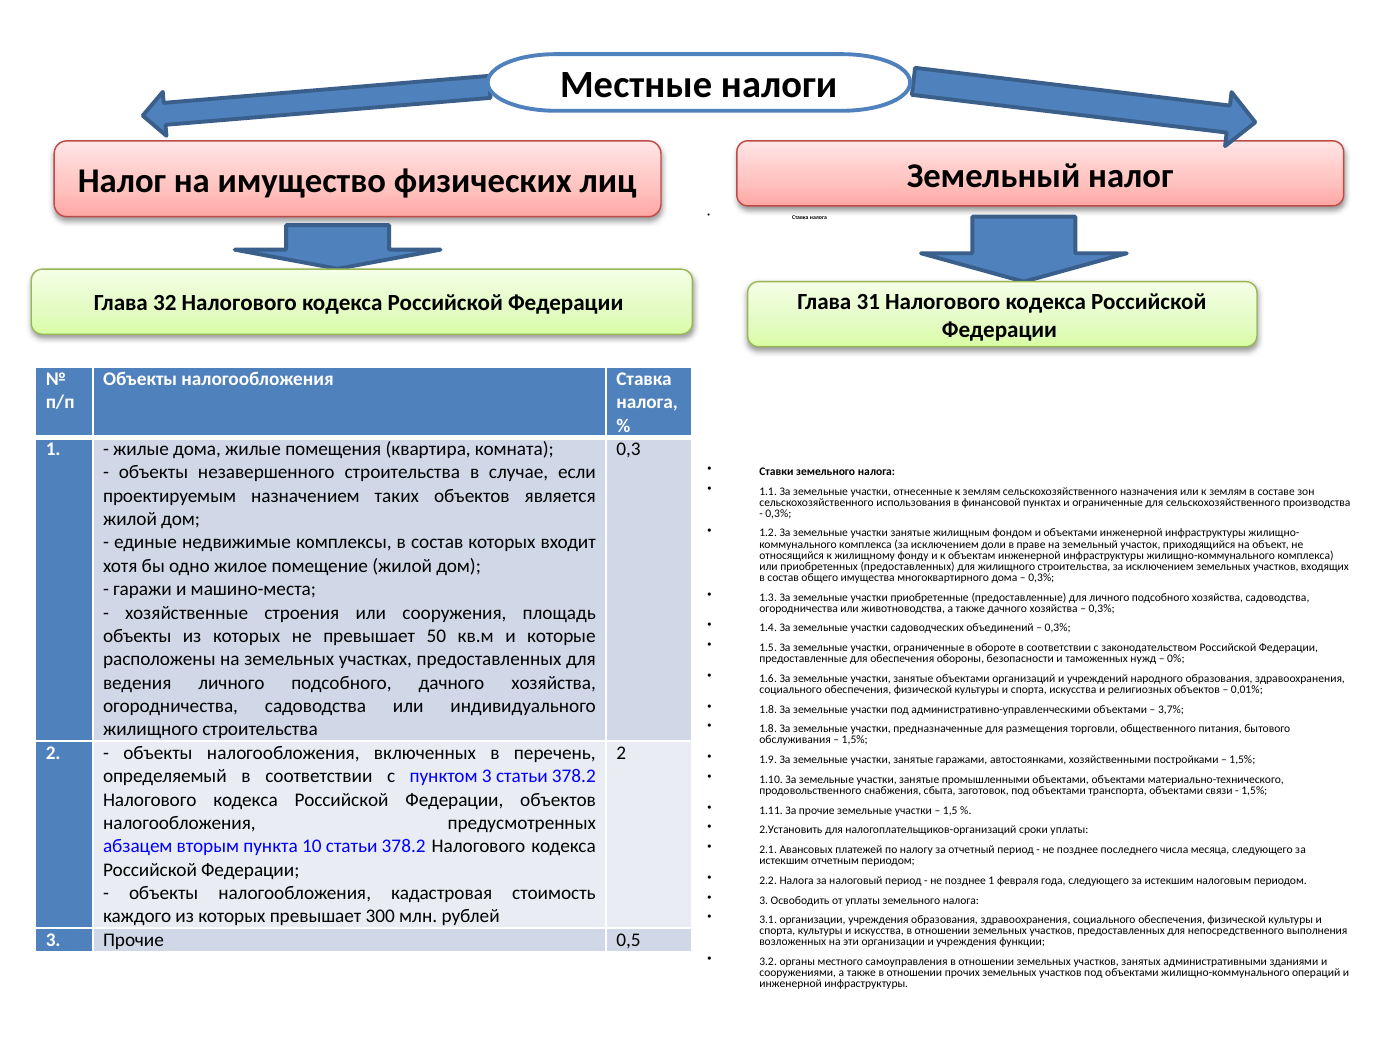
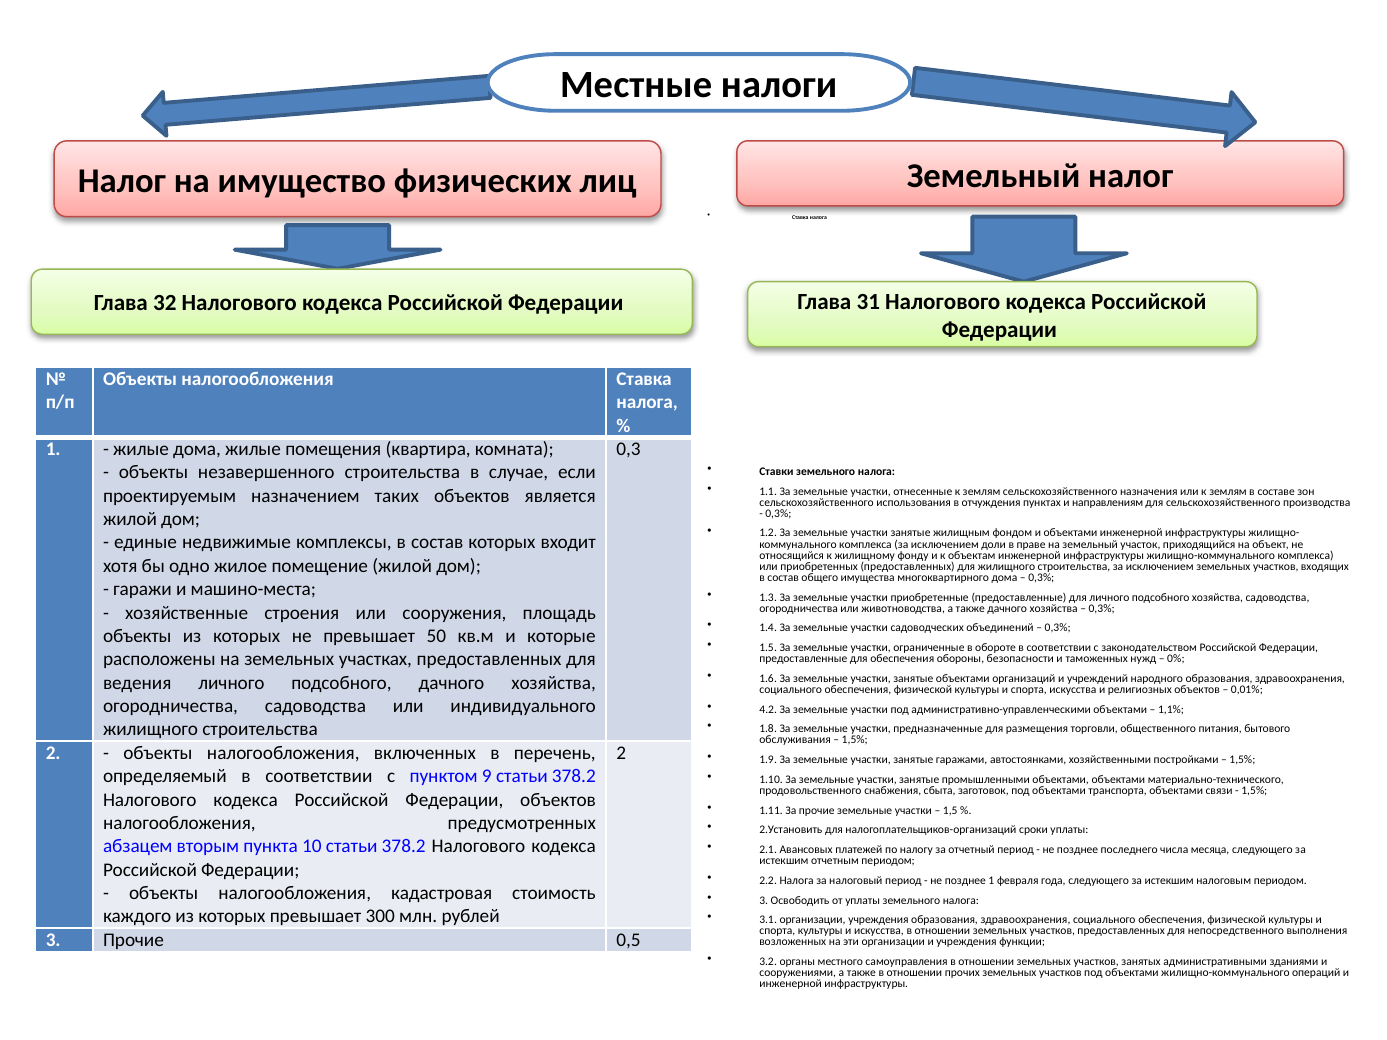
финансовой: финансовой -> отчуждения
и ограниченные: ограниченные -> направлениям
1.8 at (768, 709): 1.8 -> 4.2
3,7%: 3,7% -> 1,1%
пунктом 3: 3 -> 9
